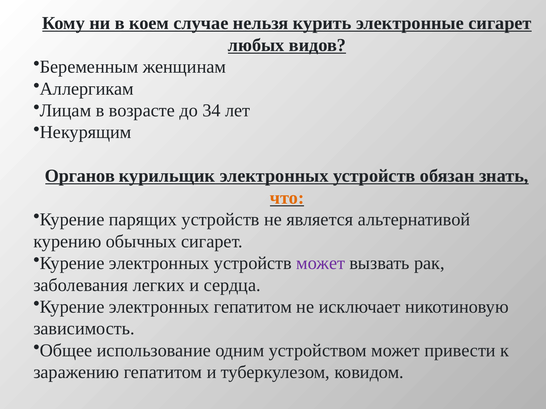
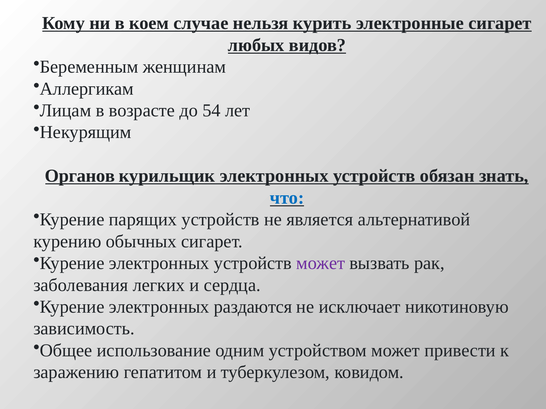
34: 34 -> 54
что colour: orange -> blue
электронных гепатитом: гепатитом -> раздаются
